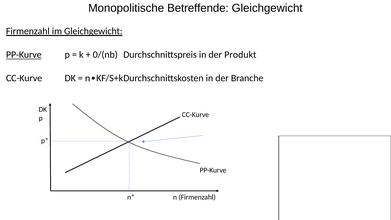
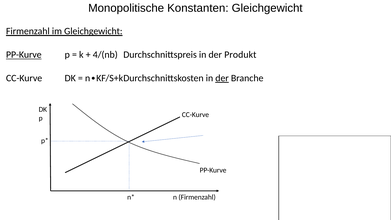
Betreffende: Betreffende -> Konstanten
0/(nb: 0/(nb -> 4/(nb
der at (222, 78) underline: none -> present
